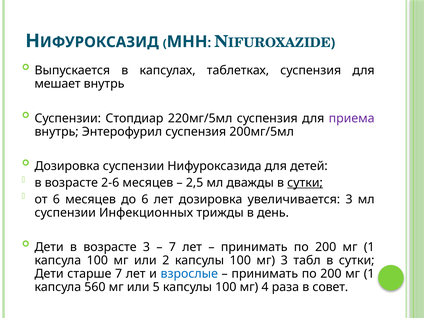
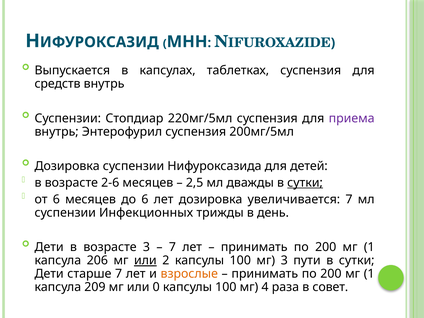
мешает: мешает -> средств
увеличивается 3: 3 -> 7
капсула 100: 100 -> 206
или at (145, 261) underline: none -> present
табл: табл -> пути
взрослые colour: blue -> orange
560: 560 -> 209
5: 5 -> 0
